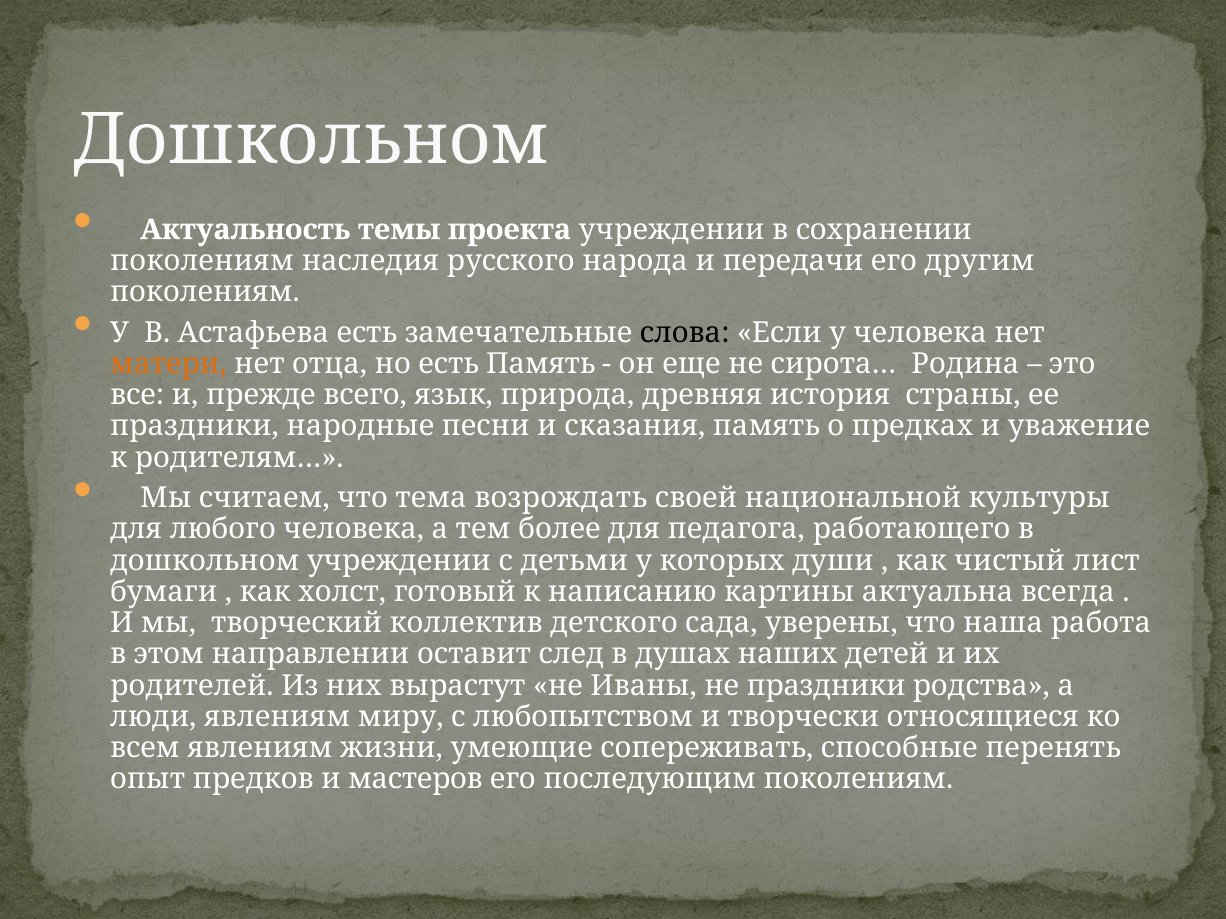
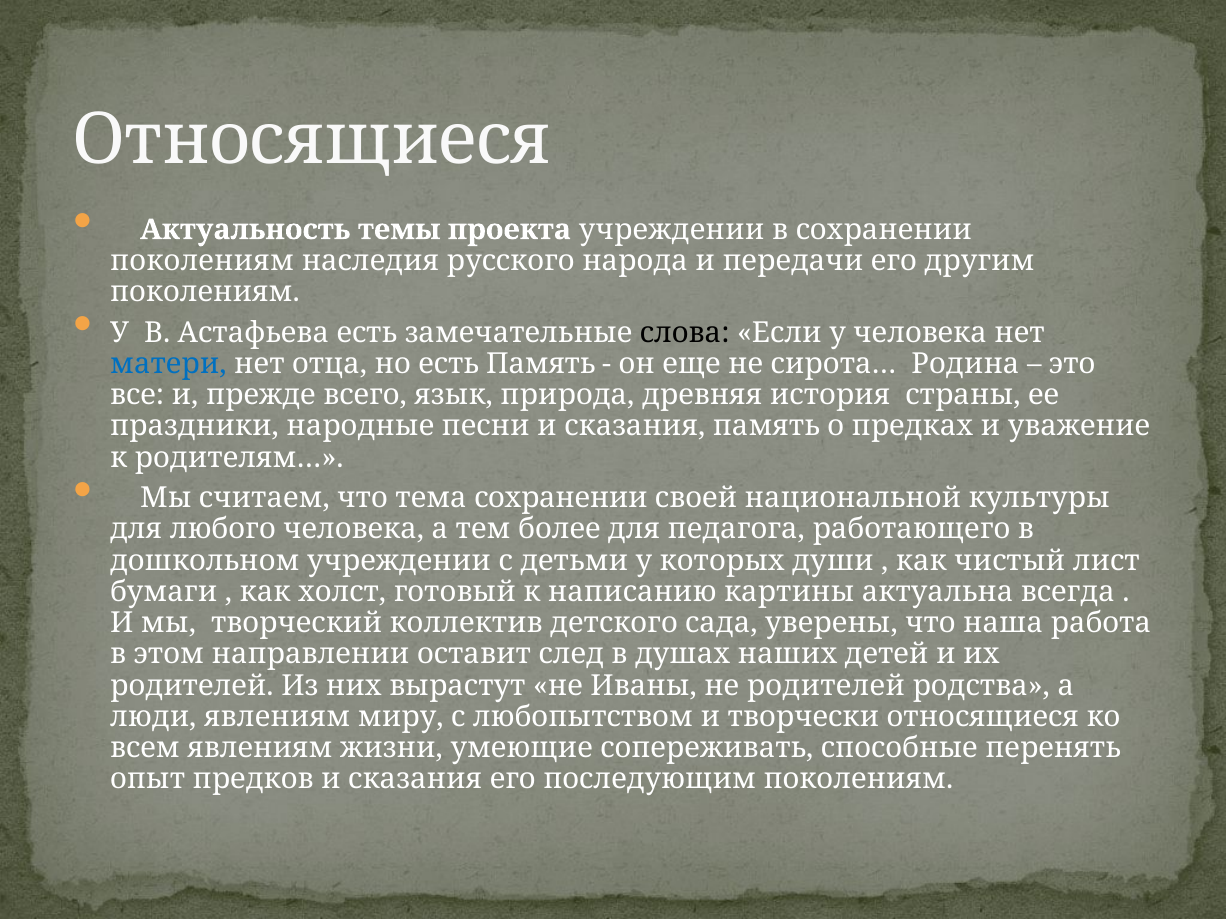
Дошкольном at (312, 140): Дошкольном -> Относящиеся
матери colour: orange -> blue
тема возрождать: возрождать -> сохранении
не праздники: праздники -> родителей
предков и мастеров: мастеров -> сказания
